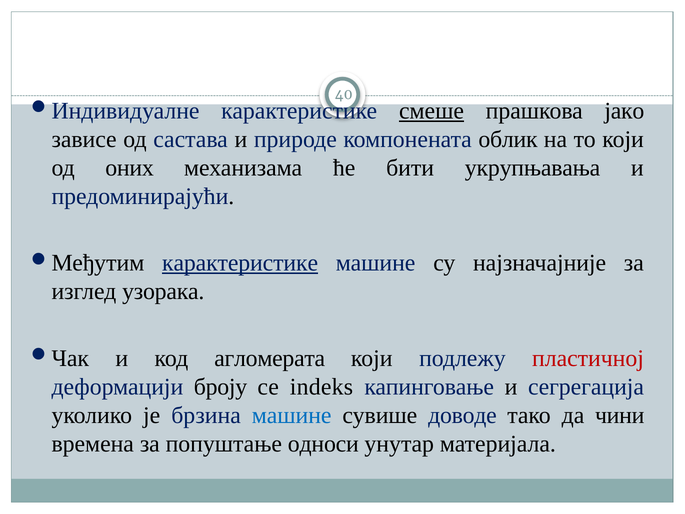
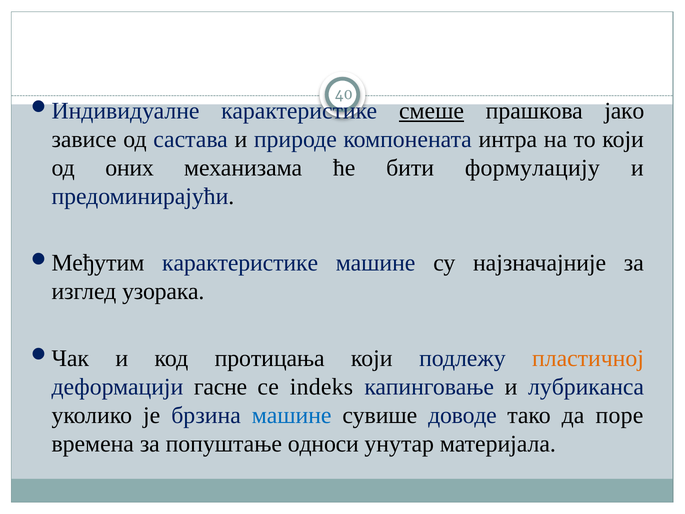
облик: облик -> интра
укрупњавања: укрупњавања -> формулацију
карактеристике at (240, 263) underline: present -> none
агломерата: агломерата -> протицања
пластичној colour: red -> orange
броју: броју -> гасне
сегрегација: сегрегација -> лубриканса
чини: чини -> поре
